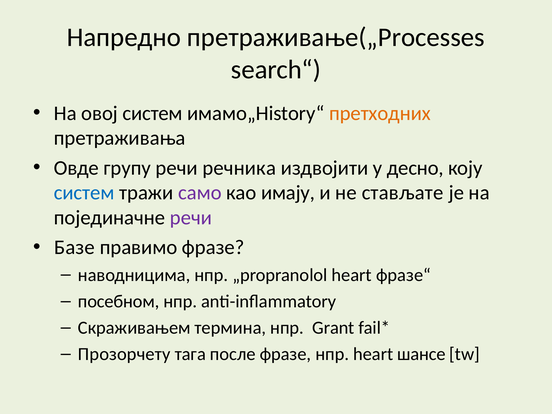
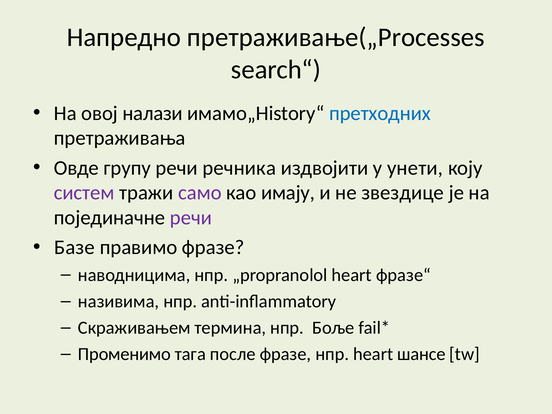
овој систем: систем -> налази
претходних colour: orange -> blue
десно: десно -> унети
систем at (84, 193) colour: blue -> purple
стављате: стављате -> звездице
посебном: посебном -> називима
Grant: Grant -> Боље
Прозорчету: Прозорчету -> Променимо
